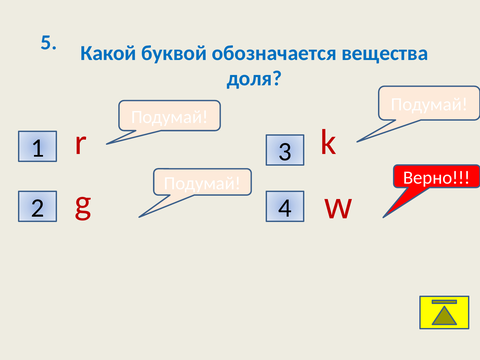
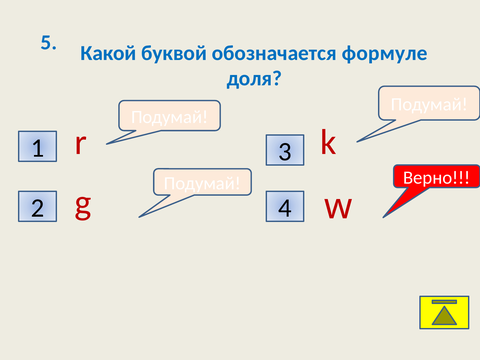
вещества: вещества -> формуле
